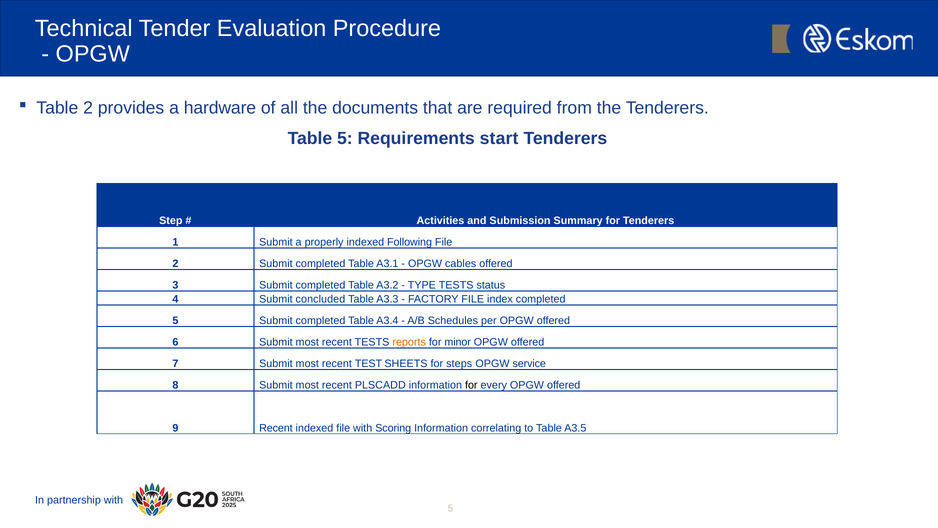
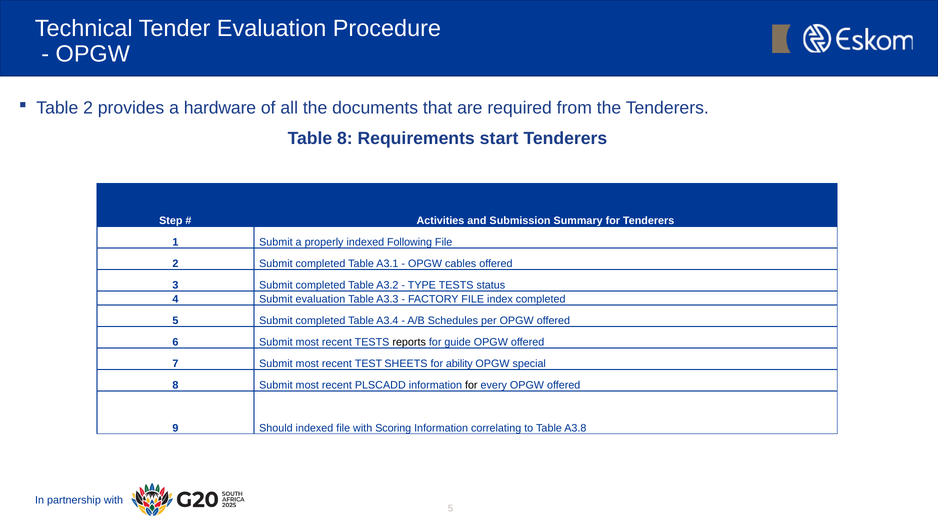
Table 5: 5 -> 8
Submit concluded: concluded -> evaluation
reports colour: orange -> black
minor: minor -> guide
steps: steps -> ability
service: service -> special
9 Recent: Recent -> Should
A3.5: A3.5 -> A3.8
